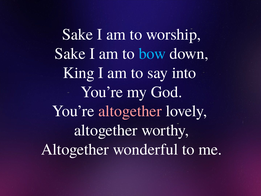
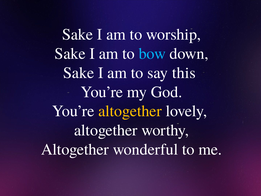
King at (79, 73): King -> Sake
into: into -> this
altogether at (130, 111) colour: pink -> yellow
